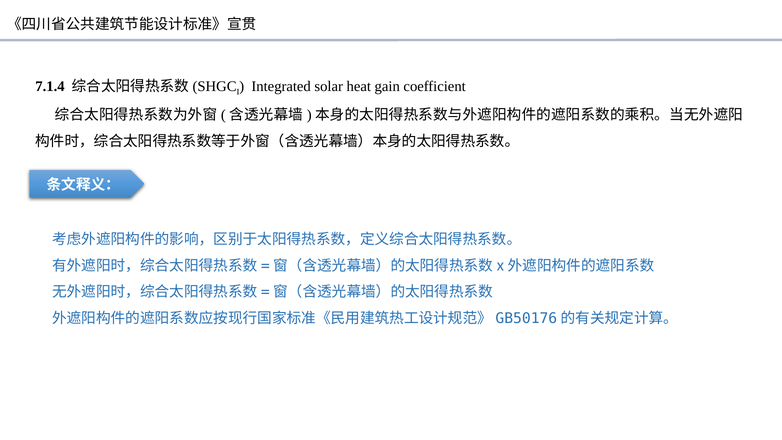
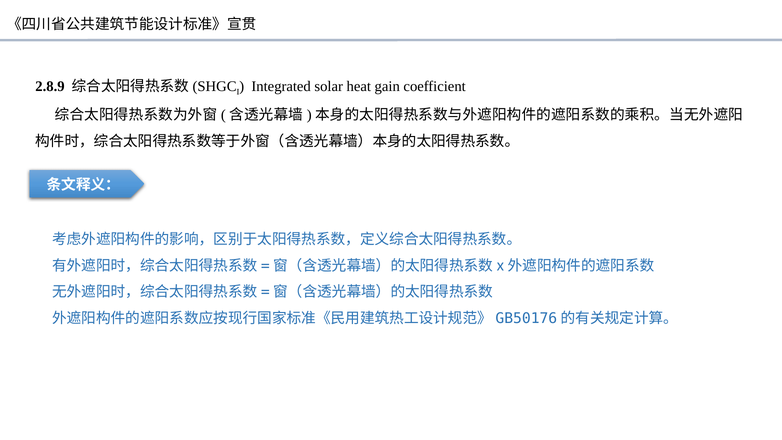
7.1.4: 7.1.4 -> 2.8.9
